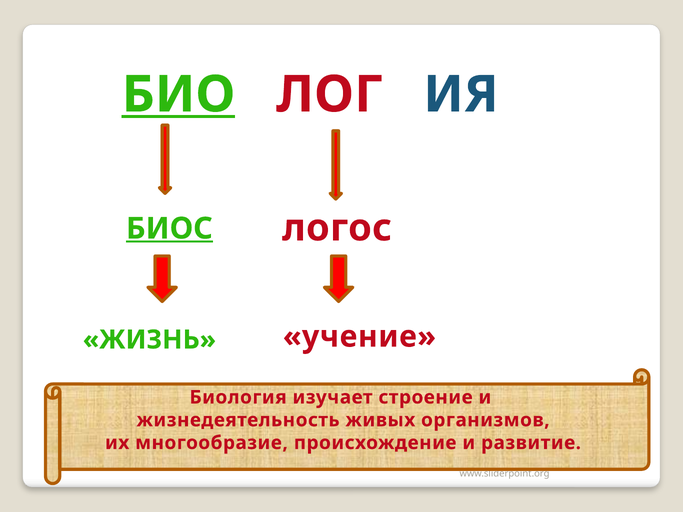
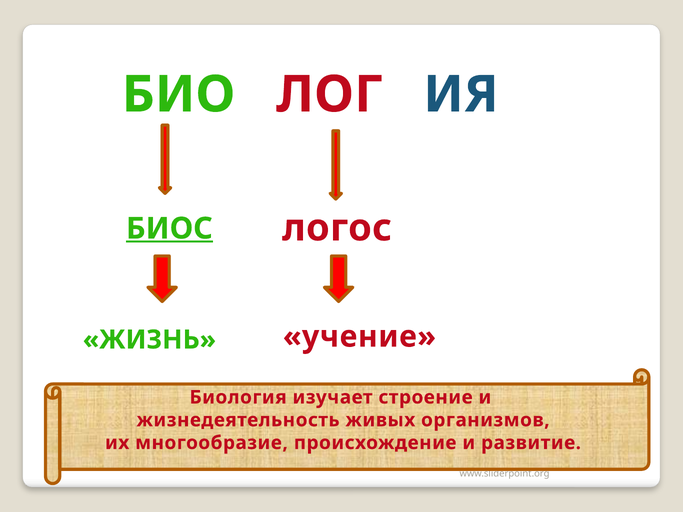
БИО underline: present -> none
